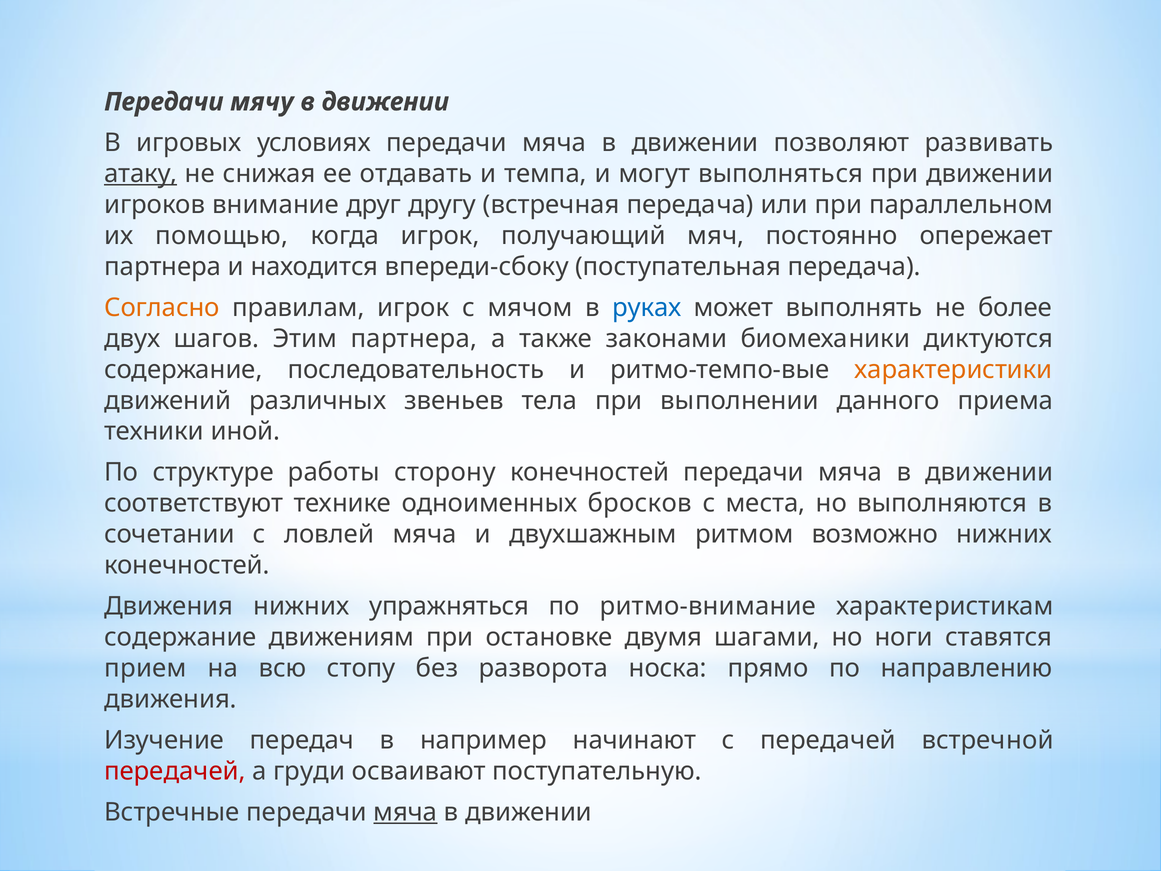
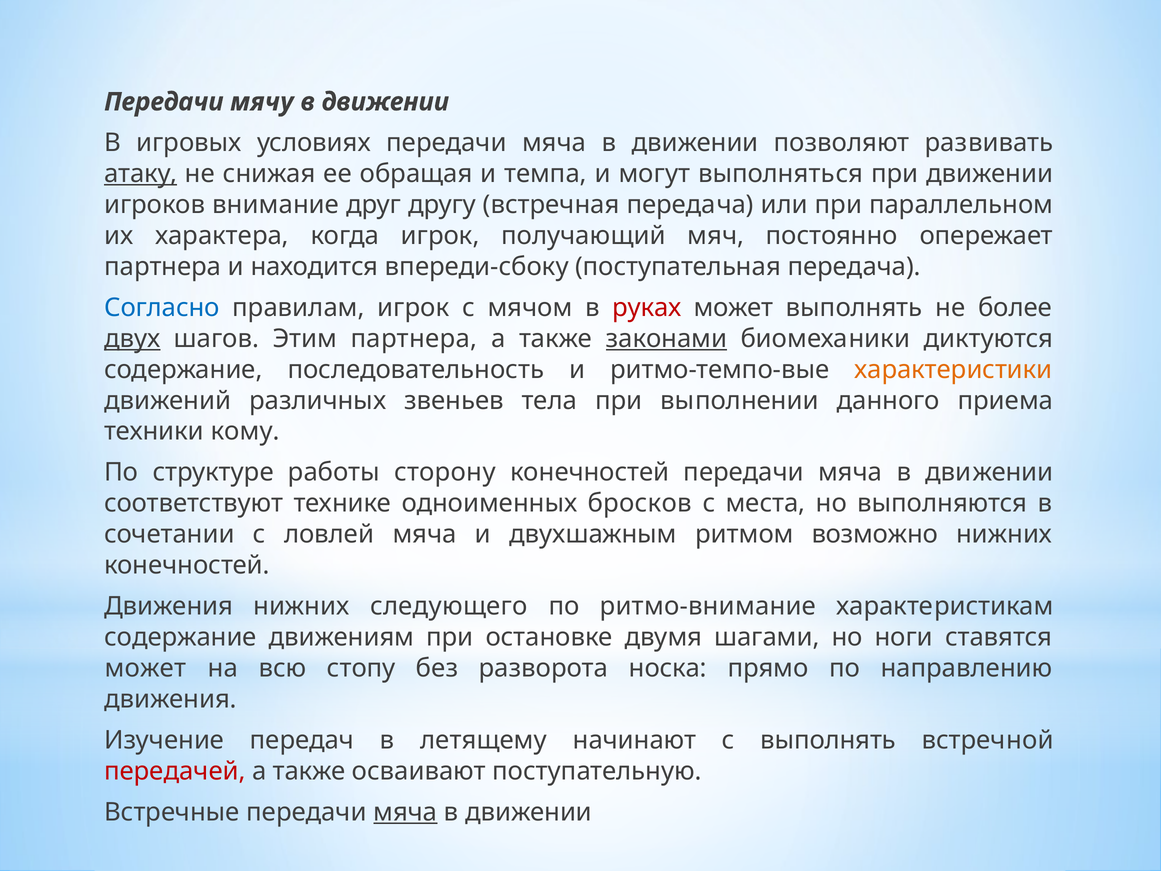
отдавать: отдавать -> обращая
помощью: помощью -> характера
Согласно colour: orange -> blue
руках colour: blue -> red
двух underline: none -> present
законами underline: none -> present
иной: иной -> кому
упражняться: упражняться -> следующего
прием at (145, 668): прием -> может
например: например -> летящему
с передачей: передачей -> выполнять
груди at (309, 771): груди -> также
